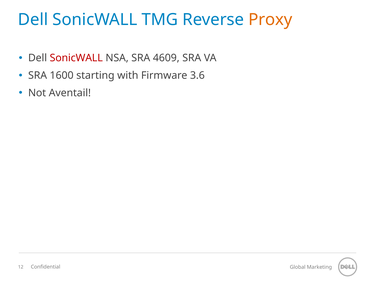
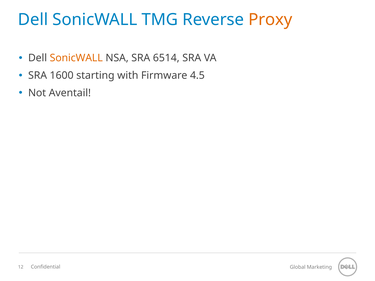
SonicWALL at (76, 58) colour: red -> orange
4609: 4609 -> 6514
3.6: 3.6 -> 4.5
